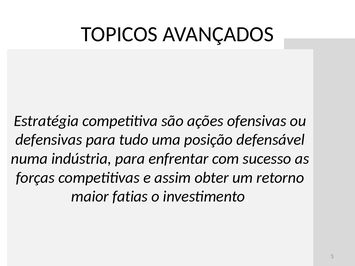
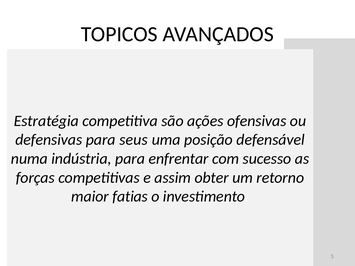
tudo: tudo -> seus
